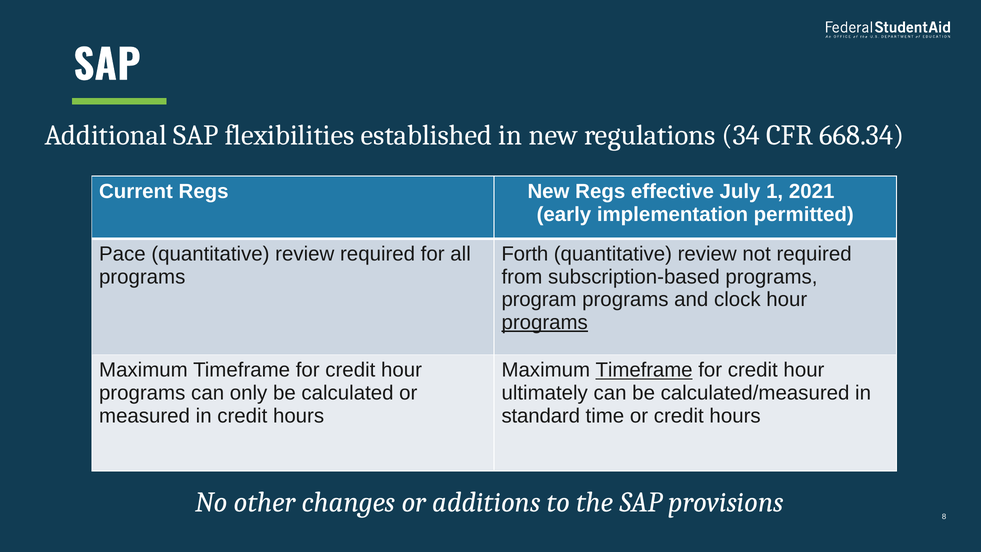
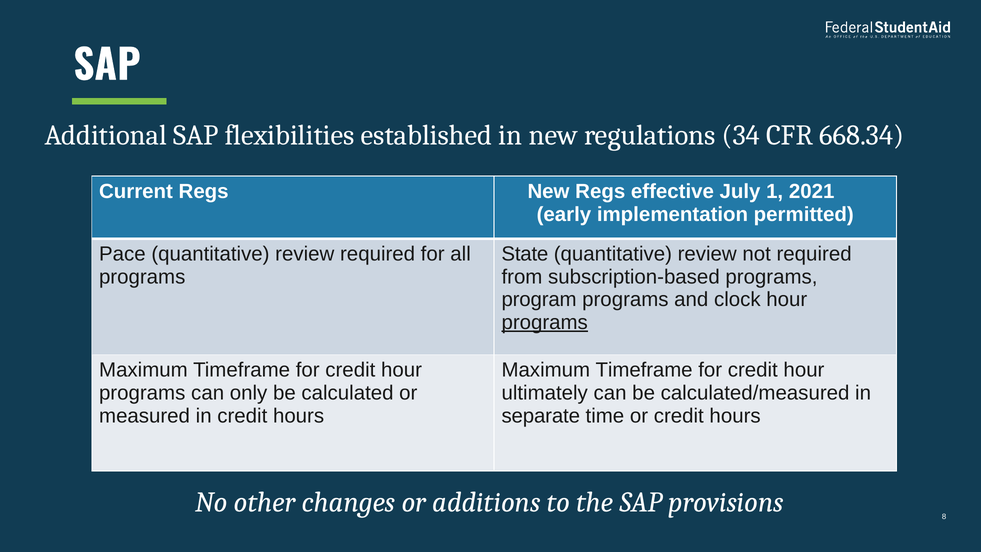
Forth: Forth -> State
Timeframe at (644, 370) underline: present -> none
standard: standard -> separate
